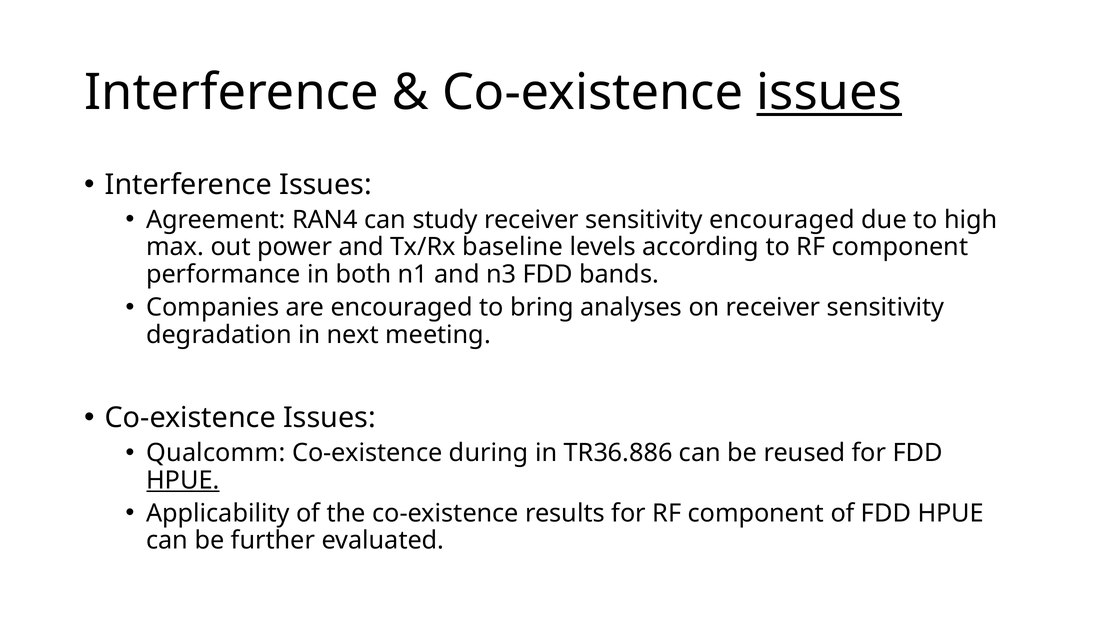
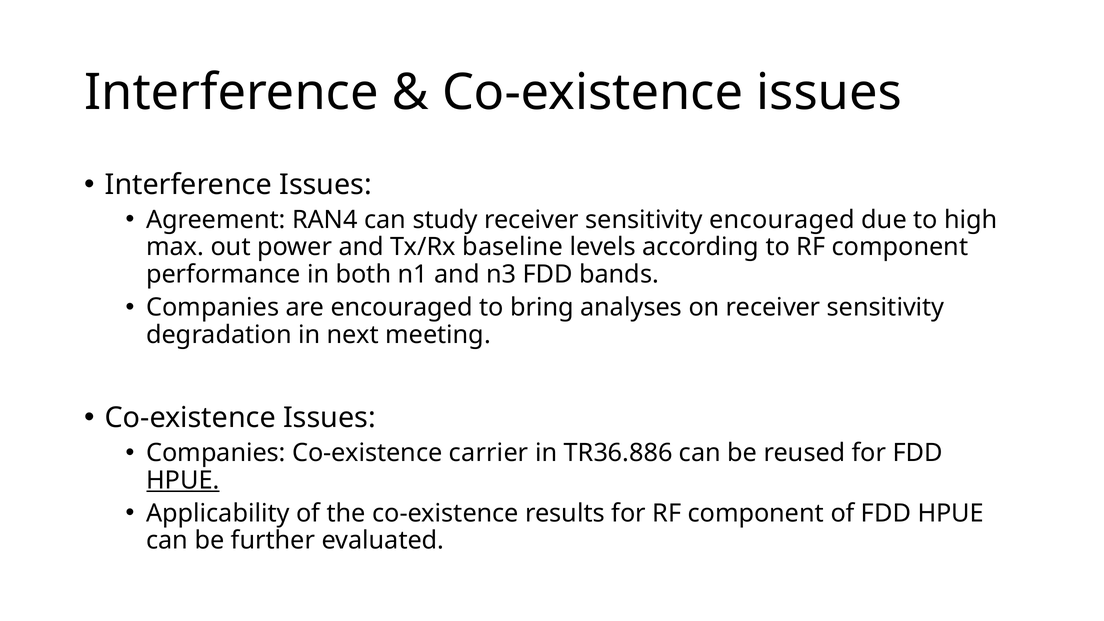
issues at (829, 93) underline: present -> none
Qualcomm at (216, 453): Qualcomm -> Companies
during: during -> carrier
